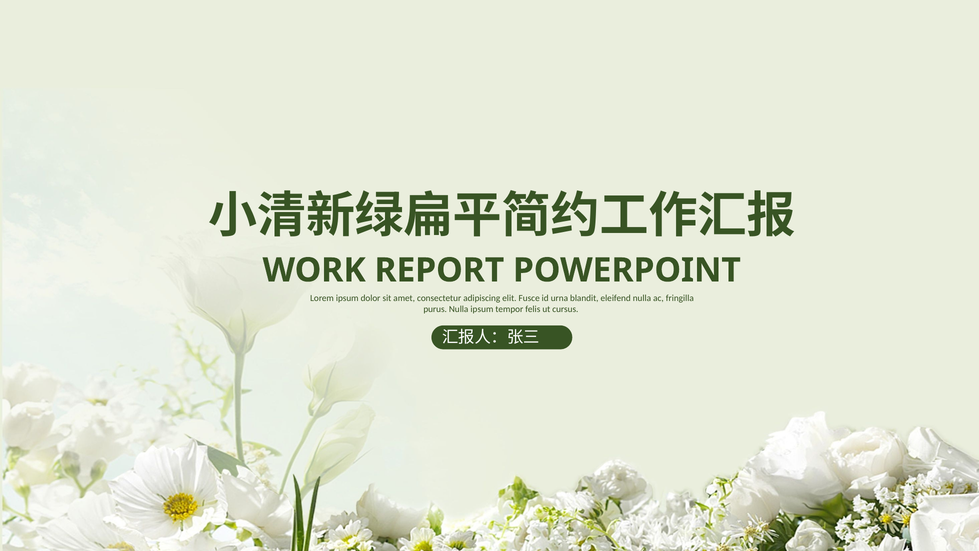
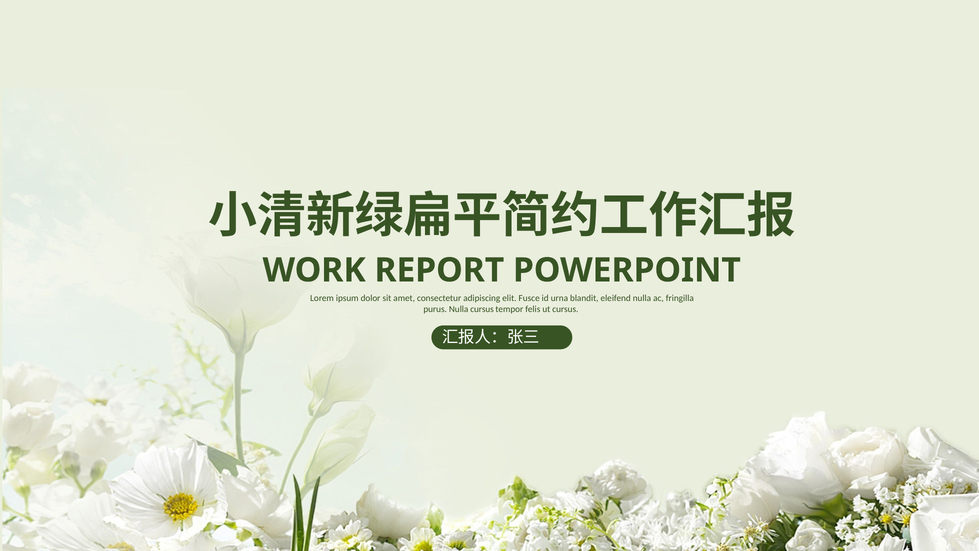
Nulla ipsum: ipsum -> cursus
